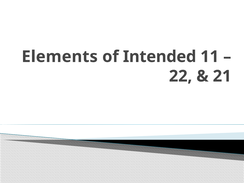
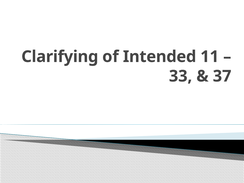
Elements: Elements -> Clarifying
22: 22 -> 33
21: 21 -> 37
